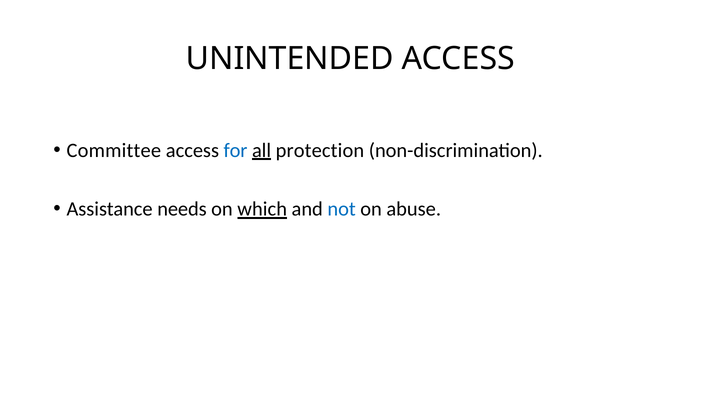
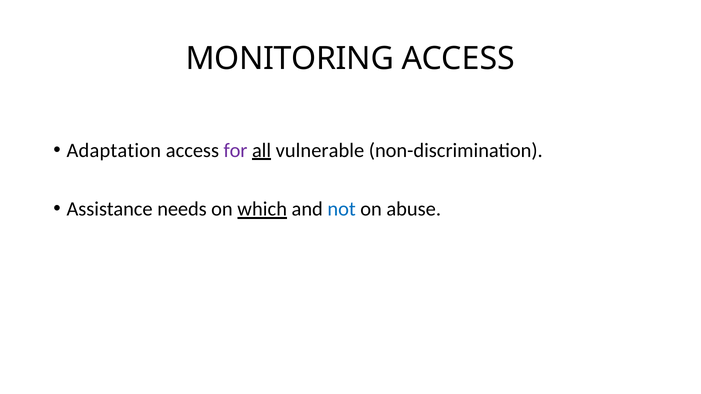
UNINTENDED: UNINTENDED -> MONITORING
Committee: Committee -> Adaptation
for colour: blue -> purple
protection: protection -> vulnerable
